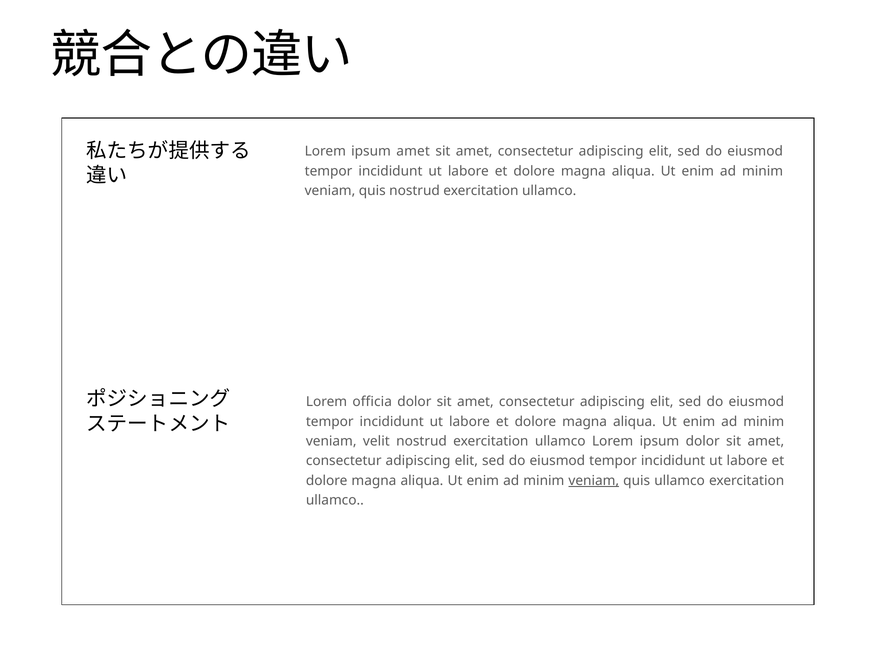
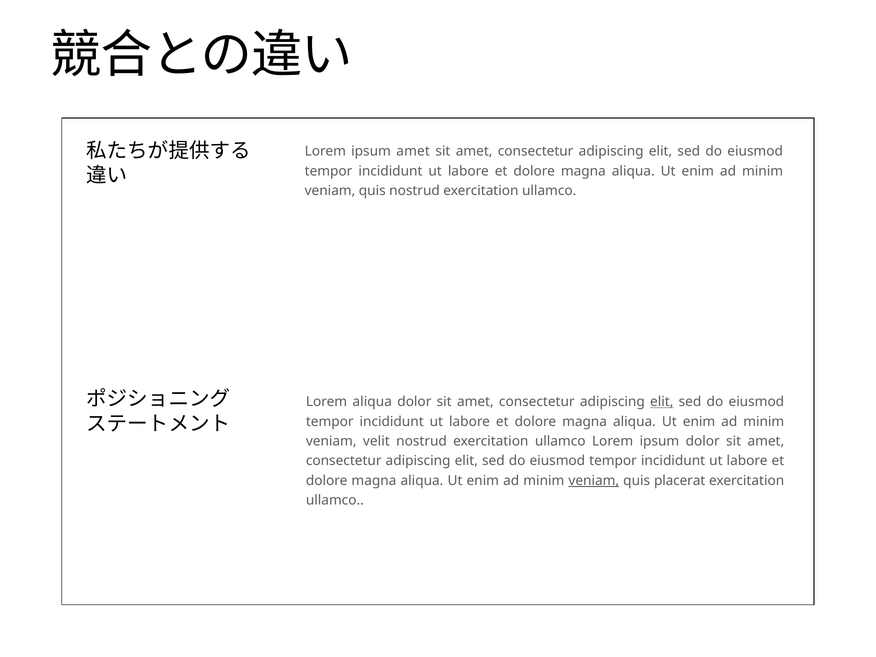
Lorem officia: officia -> aliqua
elit at (662, 402) underline: none -> present
quis ullamco: ullamco -> placerat
